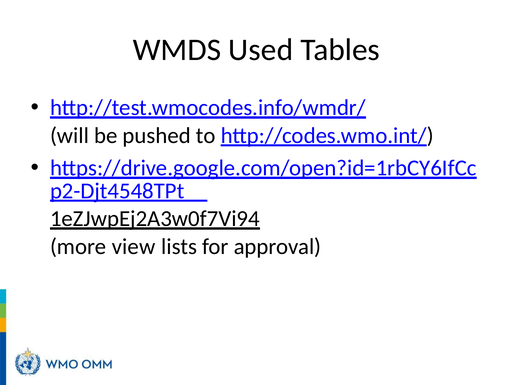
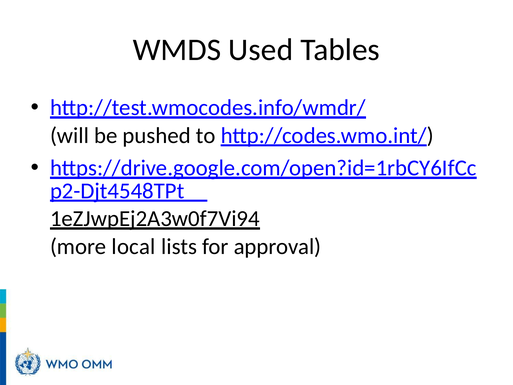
view: view -> local
